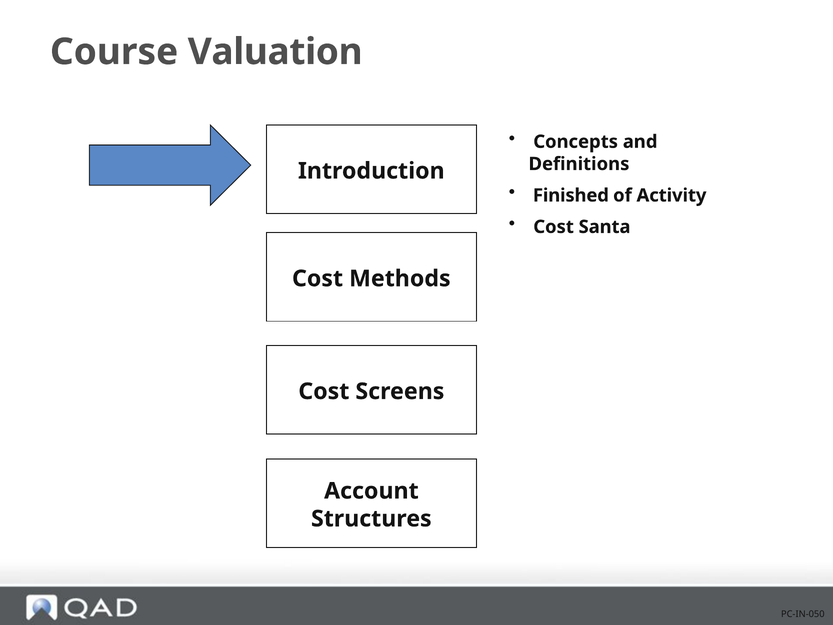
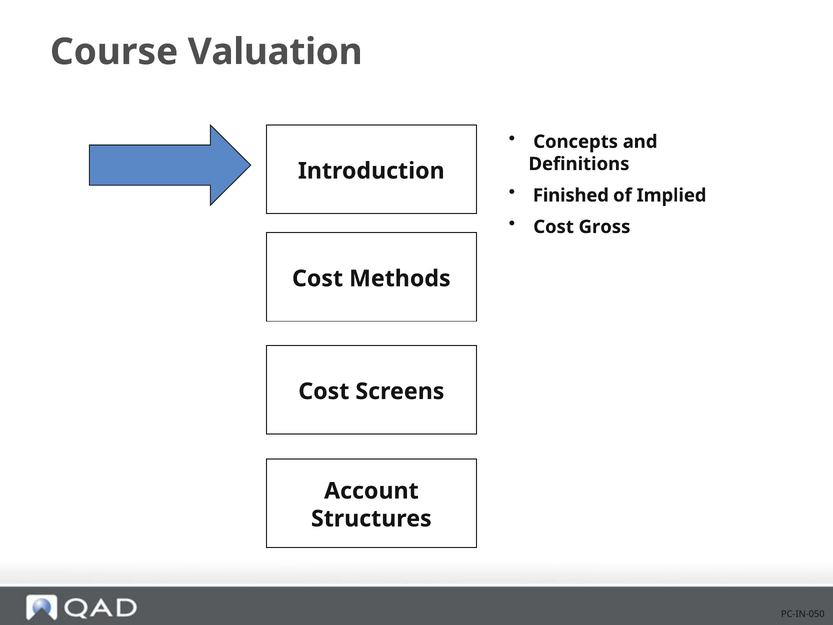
Activity: Activity -> Implied
Santa: Santa -> Gross
